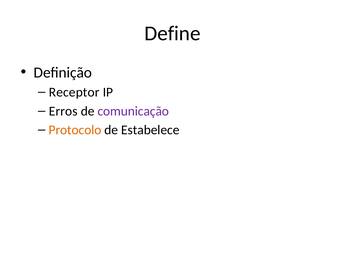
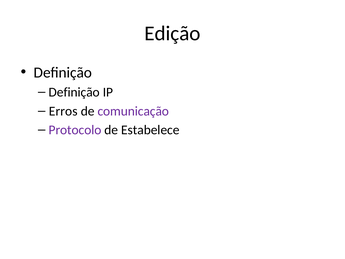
Define: Define -> Edição
Receptor at (74, 92): Receptor -> Definição
Protocolo colour: orange -> purple
